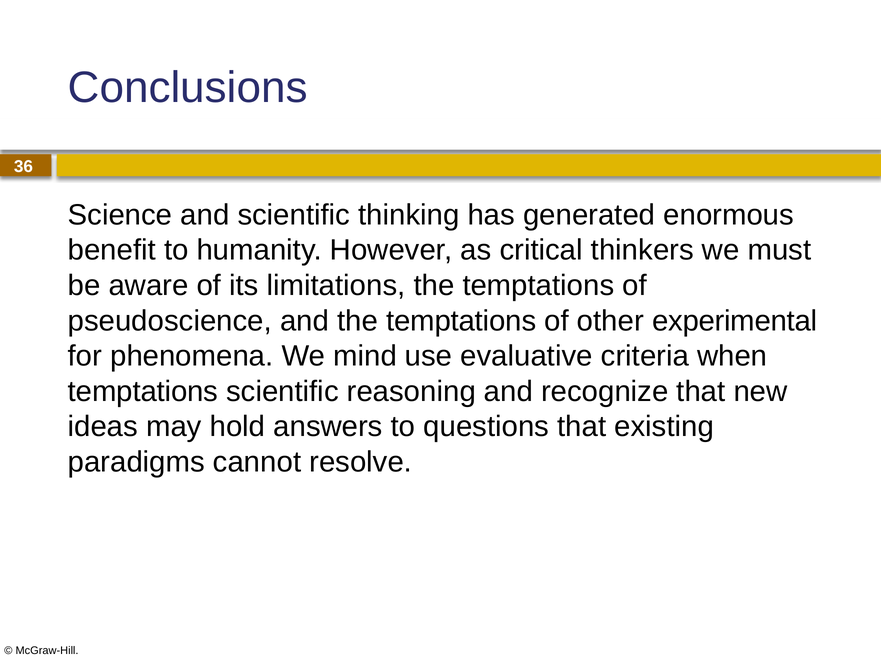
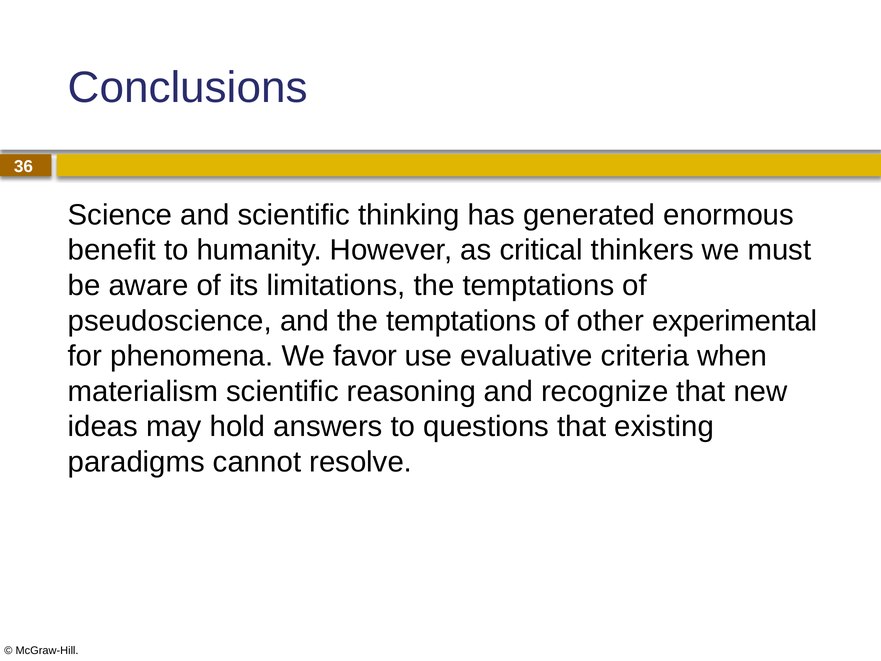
mind: mind -> favor
temptations at (143, 391): temptations -> materialism
